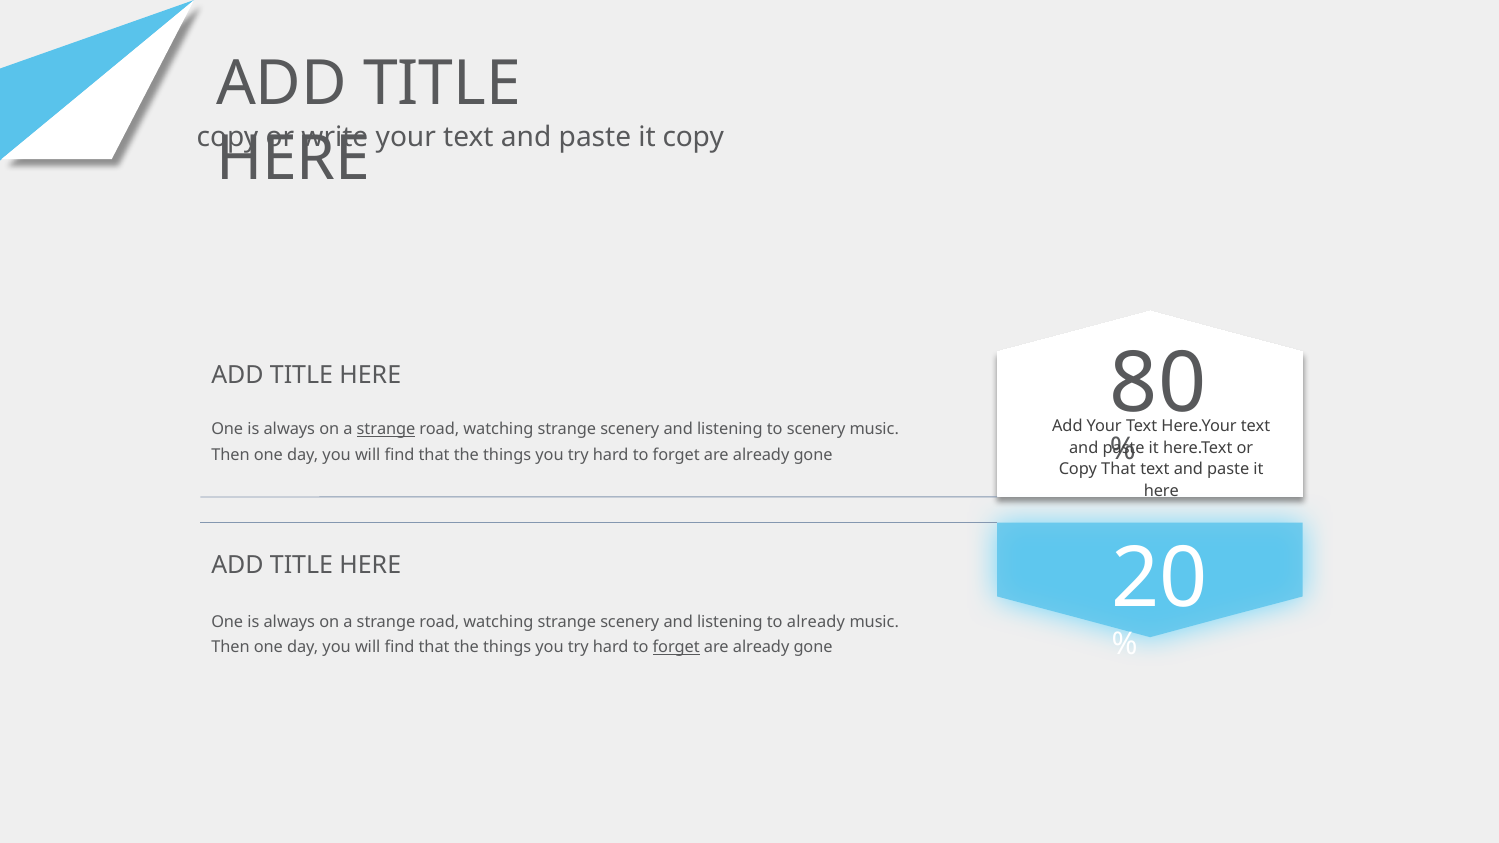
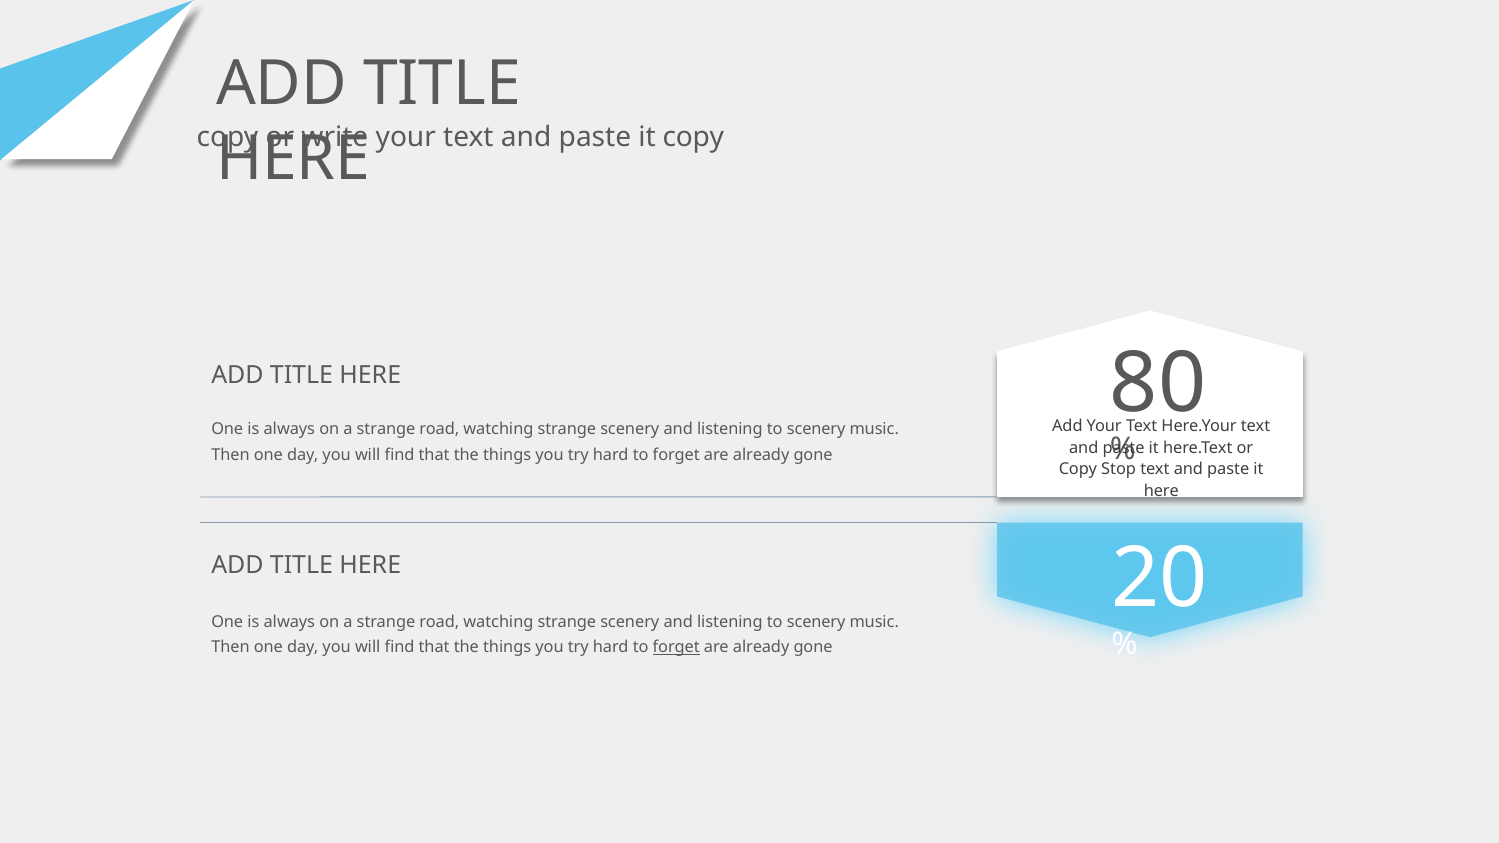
strange at (386, 429) underline: present -> none
Copy That: That -> Stop
already at (816, 622): already -> scenery
